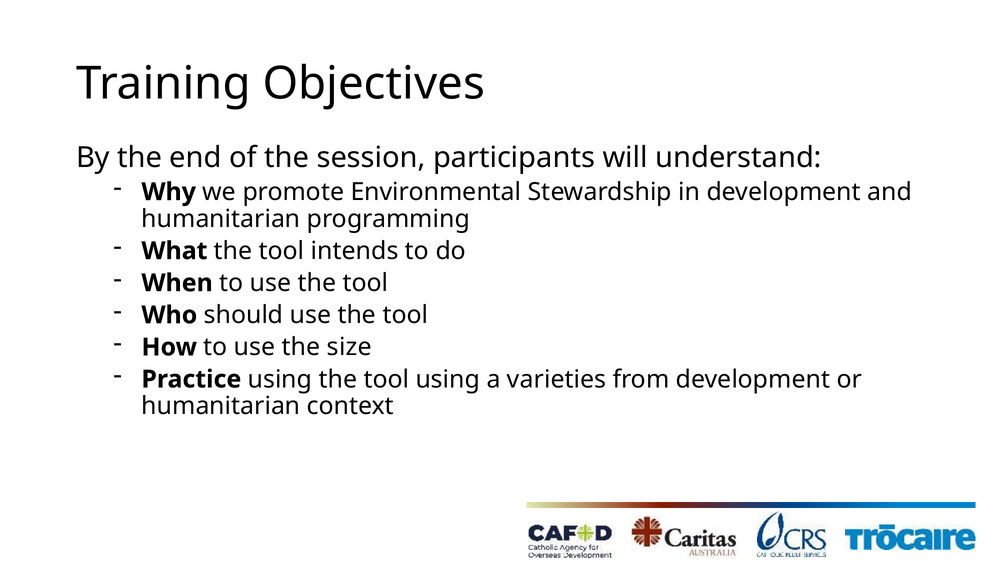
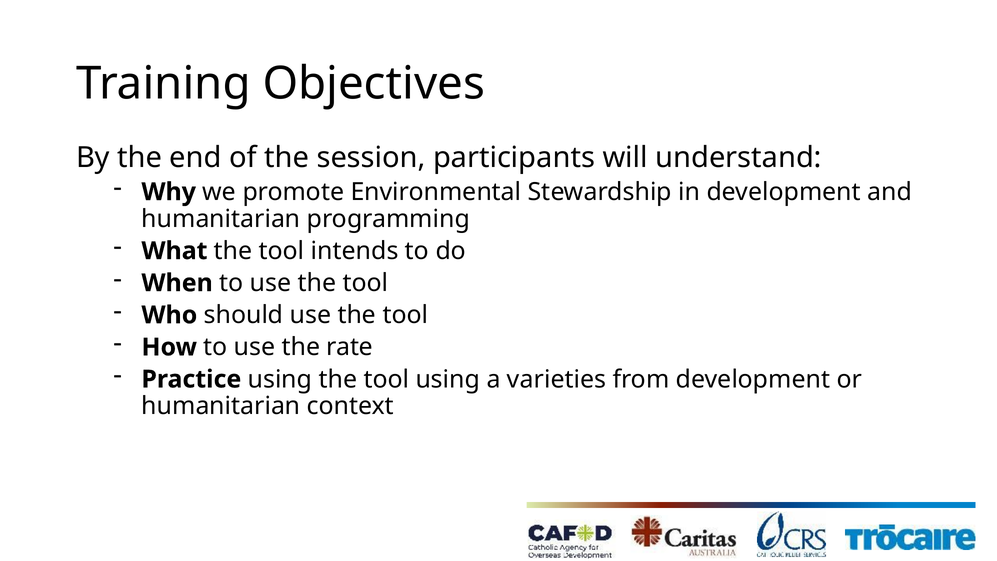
size: size -> rate
